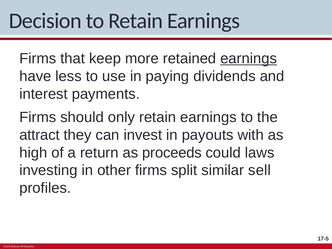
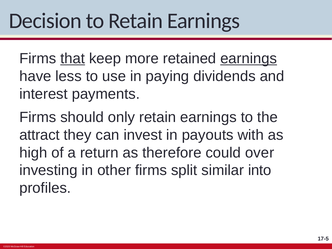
that underline: none -> present
proceeds: proceeds -> therefore
laws: laws -> over
sell: sell -> into
